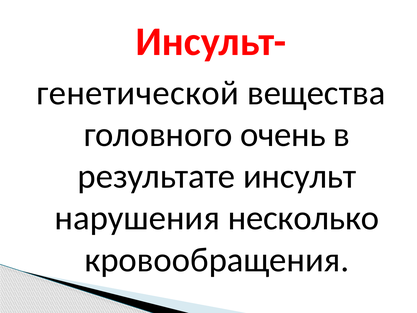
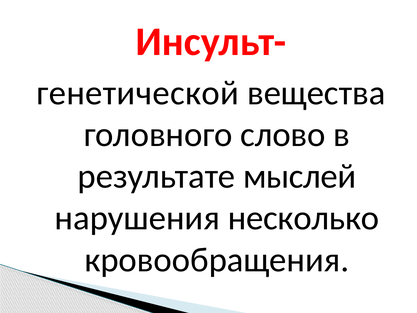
очень: очень -> слово
инсульт: инсульт -> мыслей
